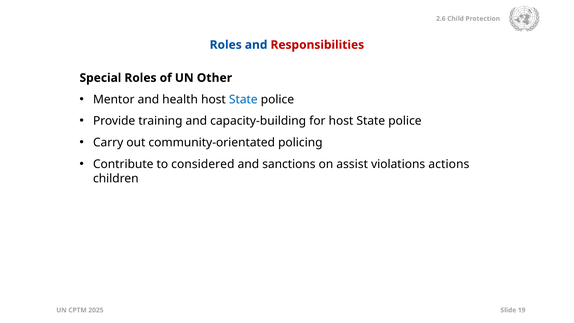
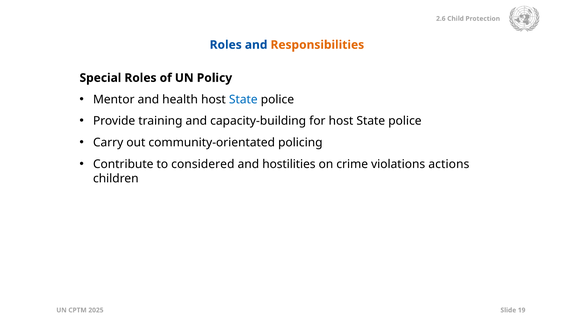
Responsibilities colour: red -> orange
Other: Other -> Policy
sanctions: sanctions -> hostilities
assist: assist -> crime
